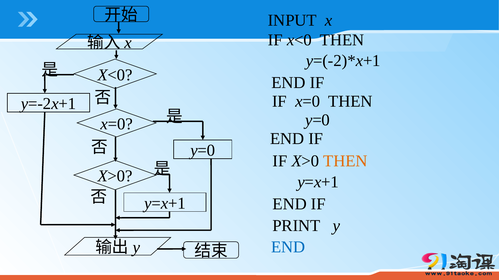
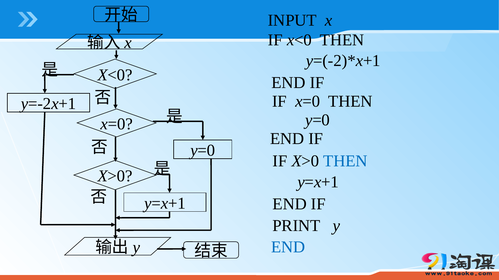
THEN at (345, 161) colour: orange -> blue
